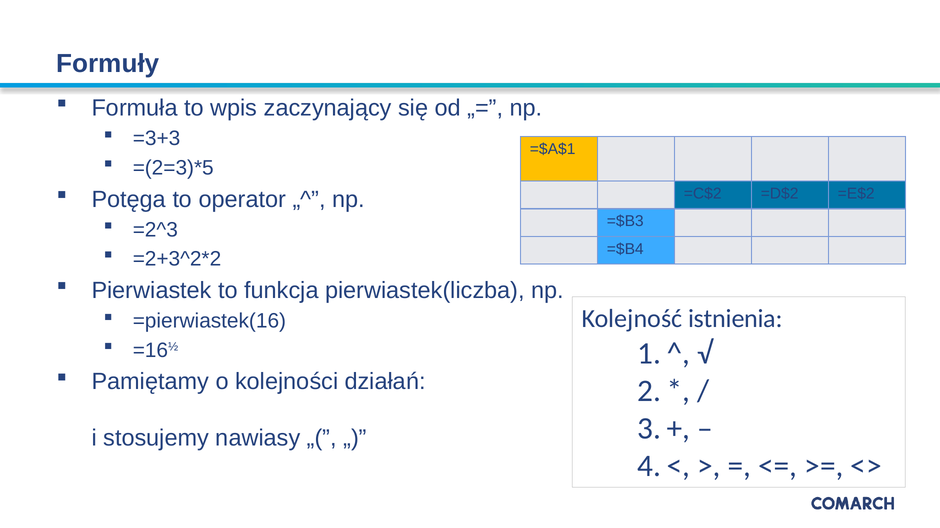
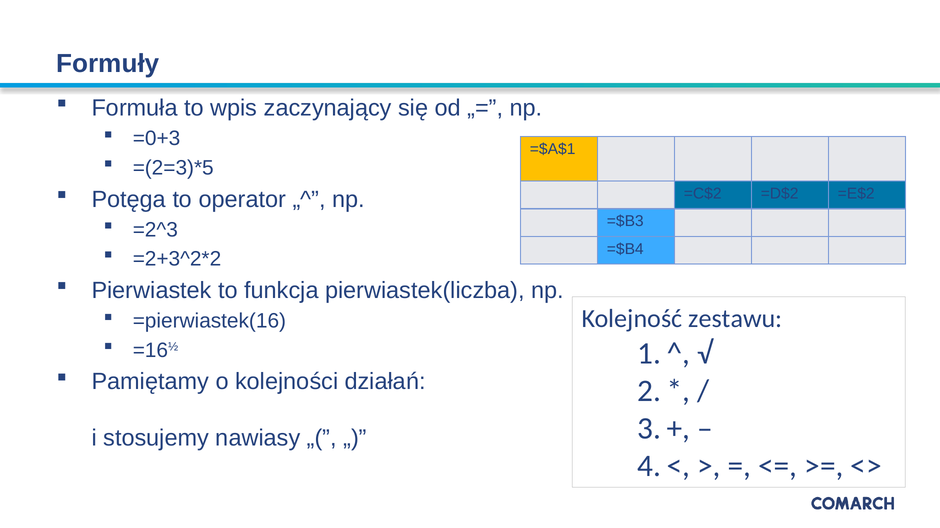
=3+3: =3+3 -> =0+3
istnienia: istnienia -> zestawu
